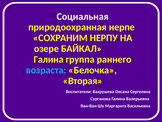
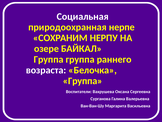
Галина at (49, 59): Галина -> Группа
возраста colour: light blue -> white
Вторая at (83, 81): Вторая -> Группа
